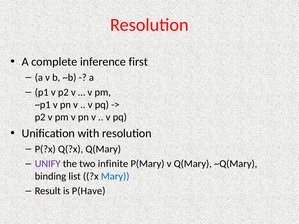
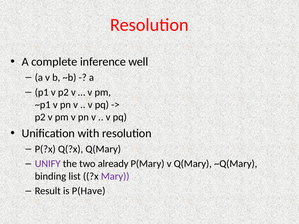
first: first -> well
infinite: infinite -> already
Mary colour: blue -> purple
